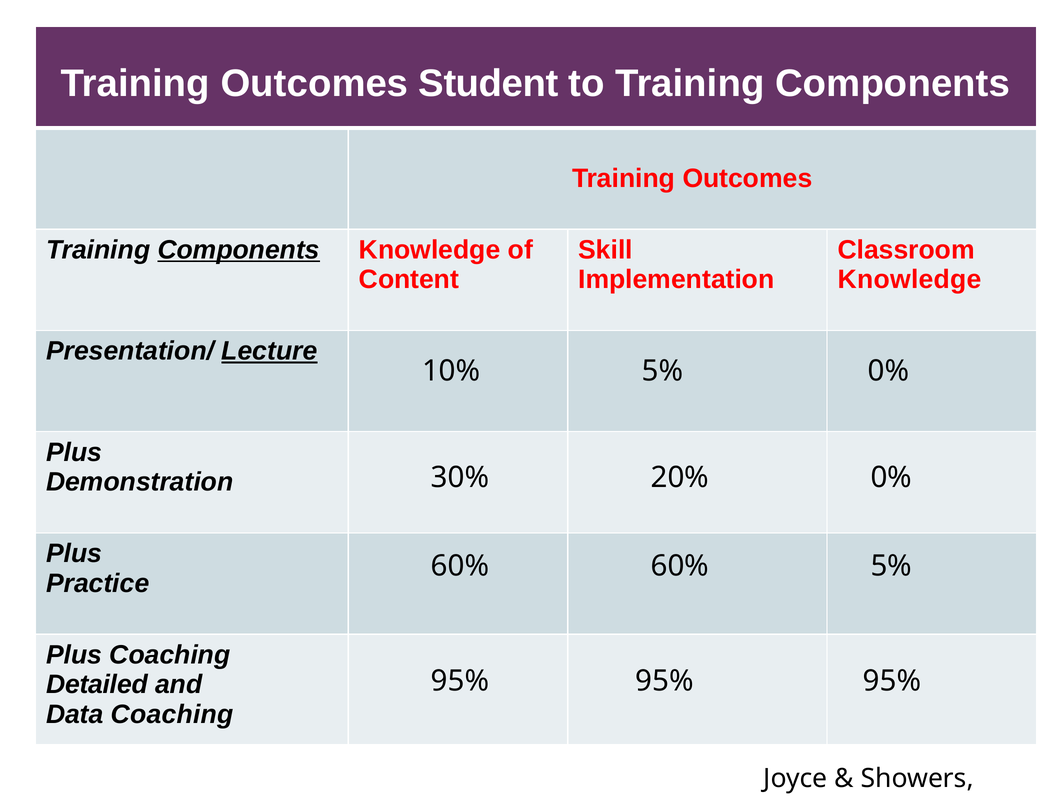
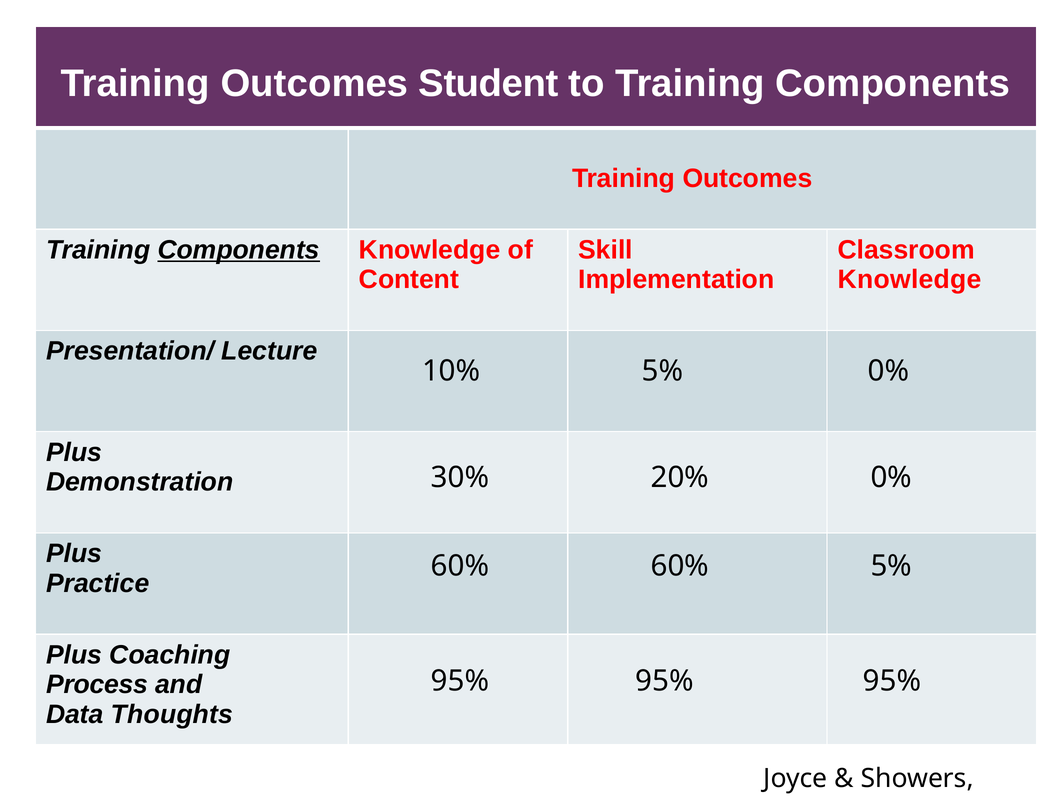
Lecture underline: present -> none
Detailed: Detailed -> Process
Data Coaching: Coaching -> Thoughts
